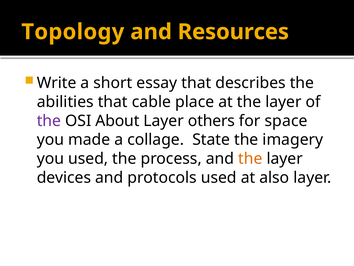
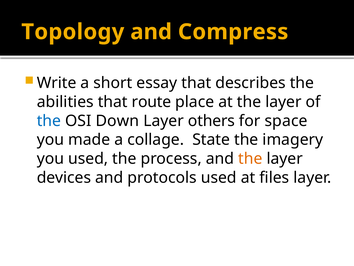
Resources: Resources -> Compress
cable: cable -> route
the at (49, 121) colour: purple -> blue
About: About -> Down
also: also -> files
